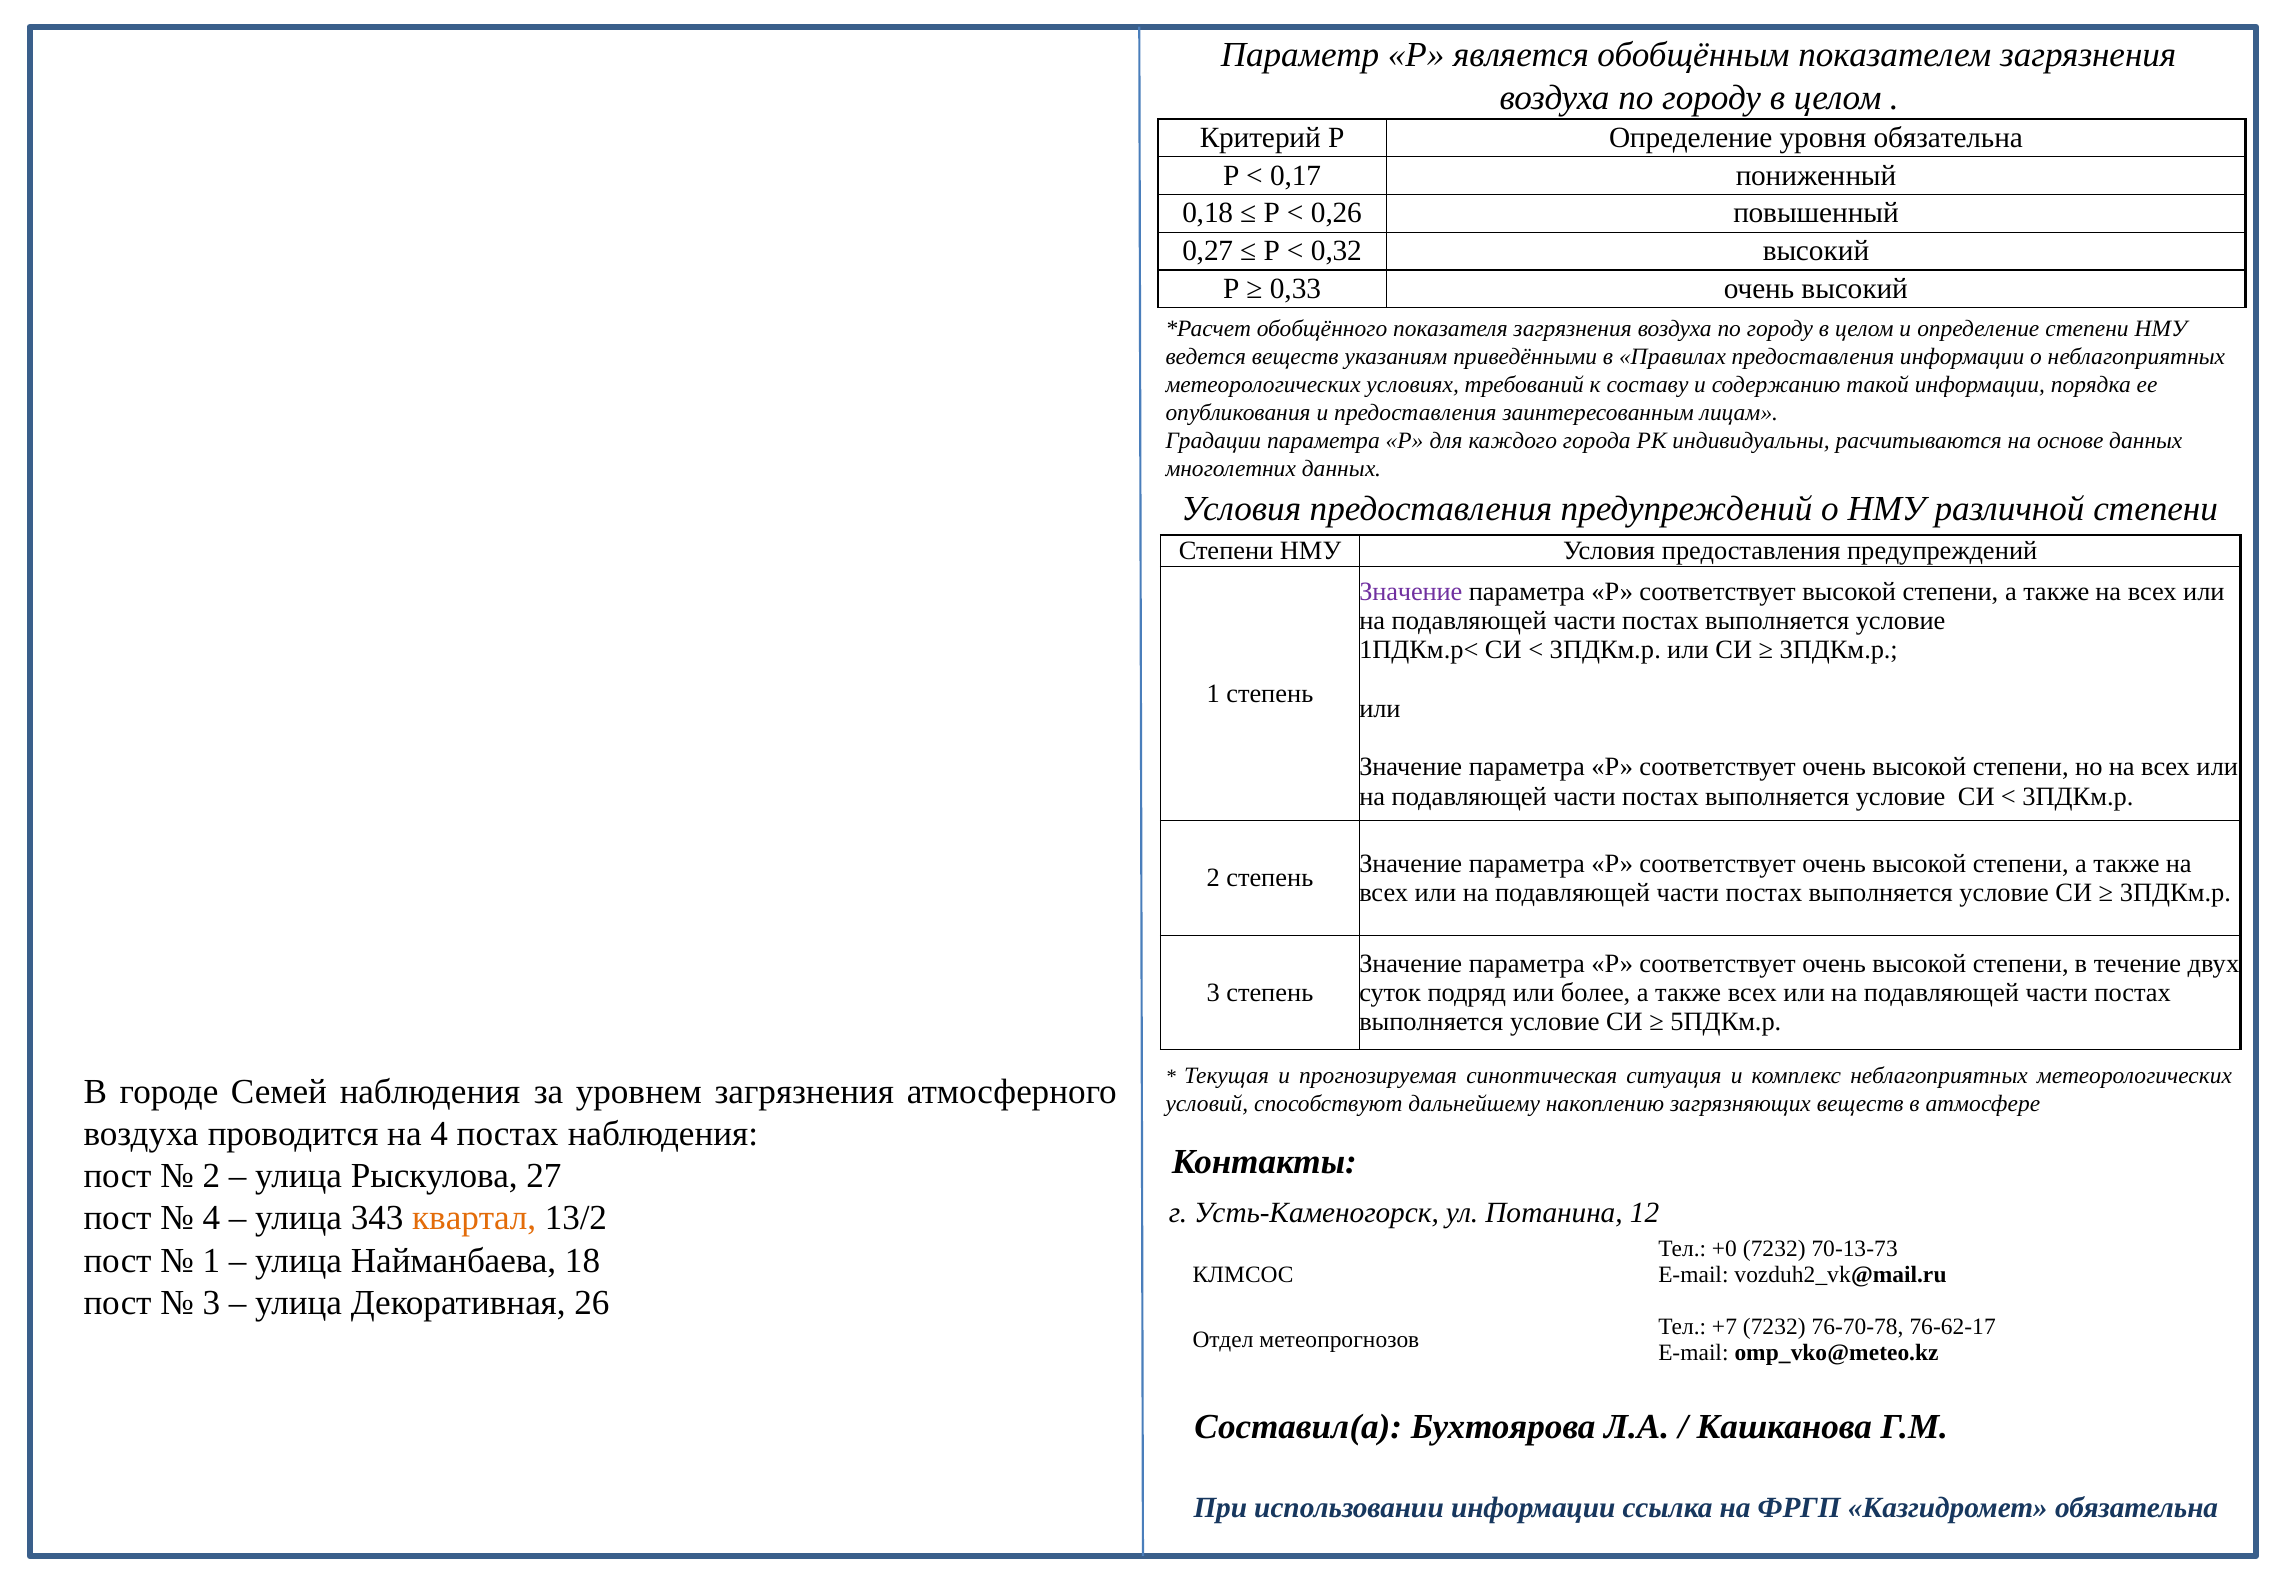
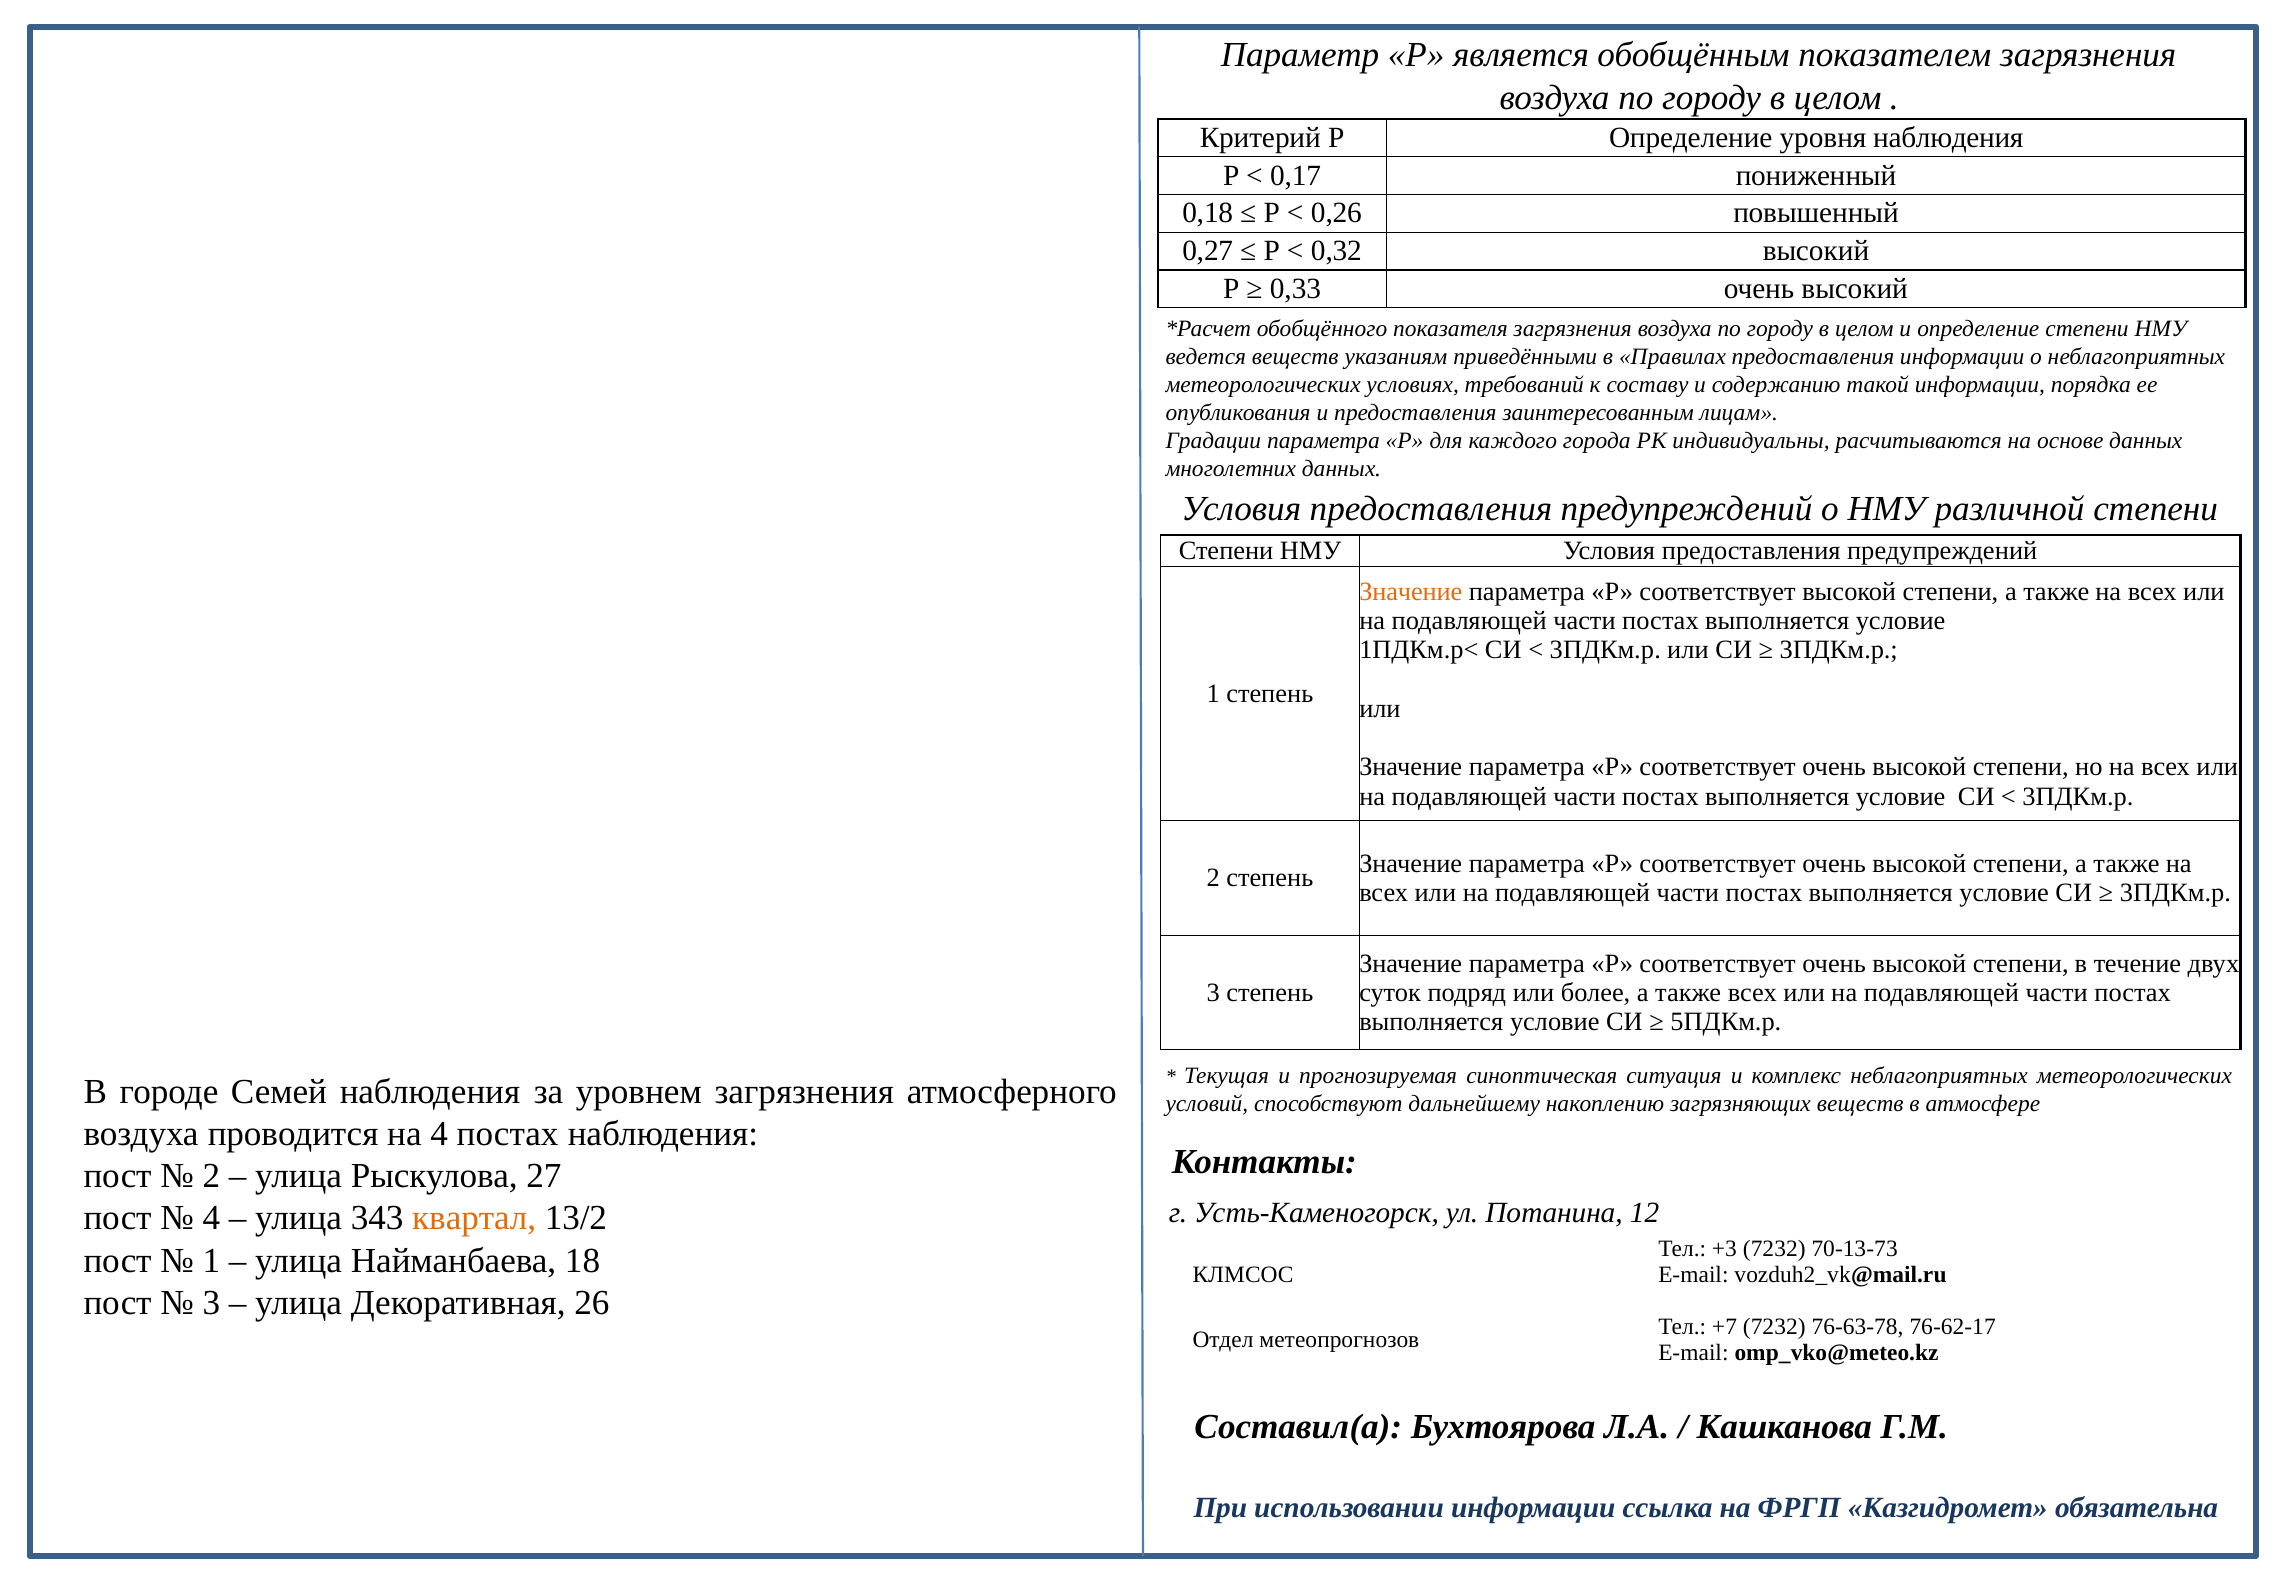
уровня обязательна: обязательна -> наблюдения
Значение at (1411, 592) colour: purple -> orange
+0: +0 -> +3
76-70-78: 76-70-78 -> 76-63-78
